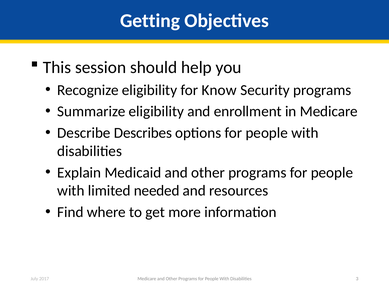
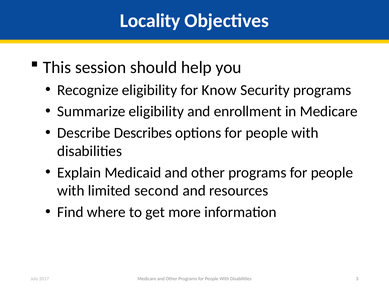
Getting: Getting -> Locality
needed: needed -> second
